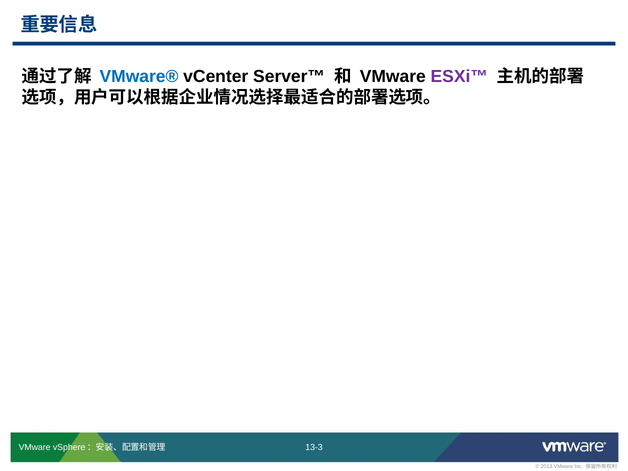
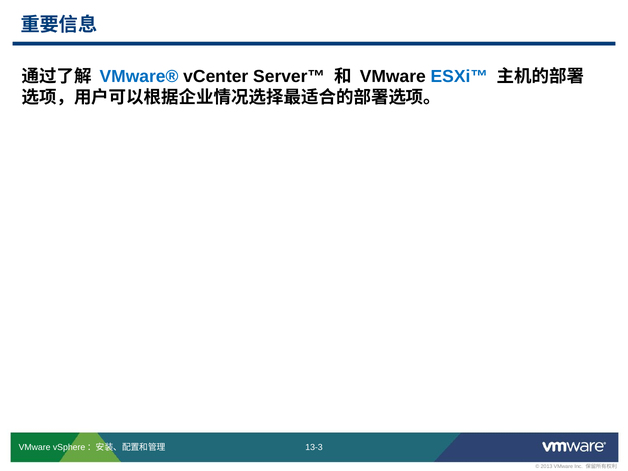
ESXi™ colour: purple -> blue
